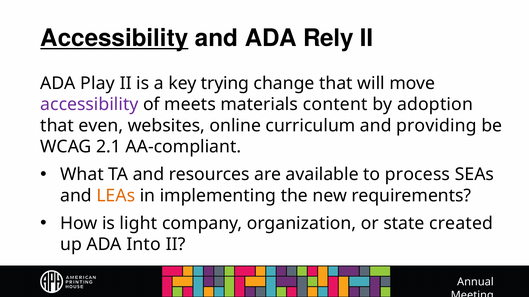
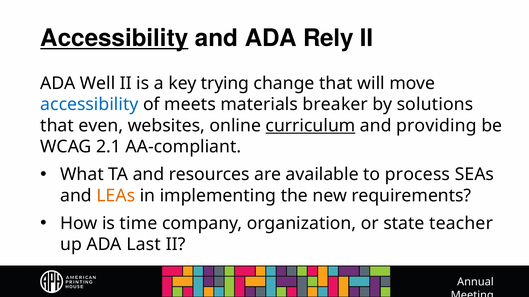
Play: Play -> Well
accessibility at (89, 105) colour: purple -> blue
content: content -> breaker
adoption: adoption -> solutions
curriculum underline: none -> present
light: light -> time
created: created -> teacher
Into: Into -> Last
